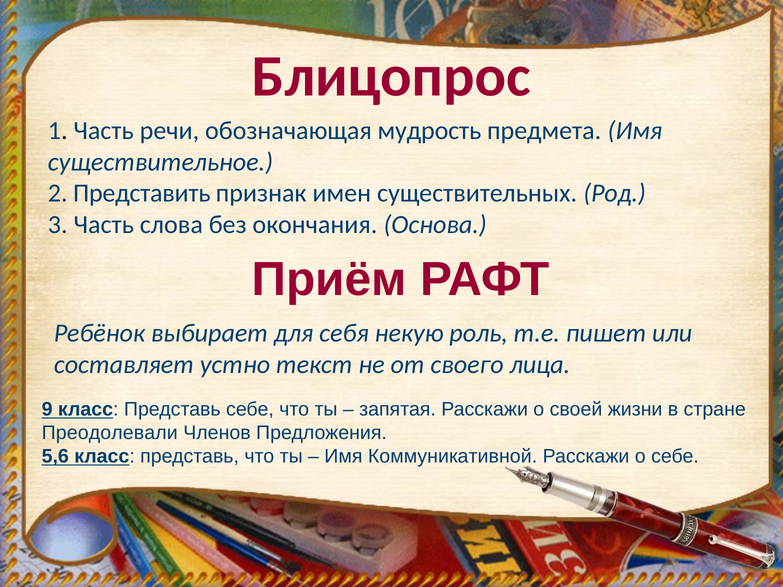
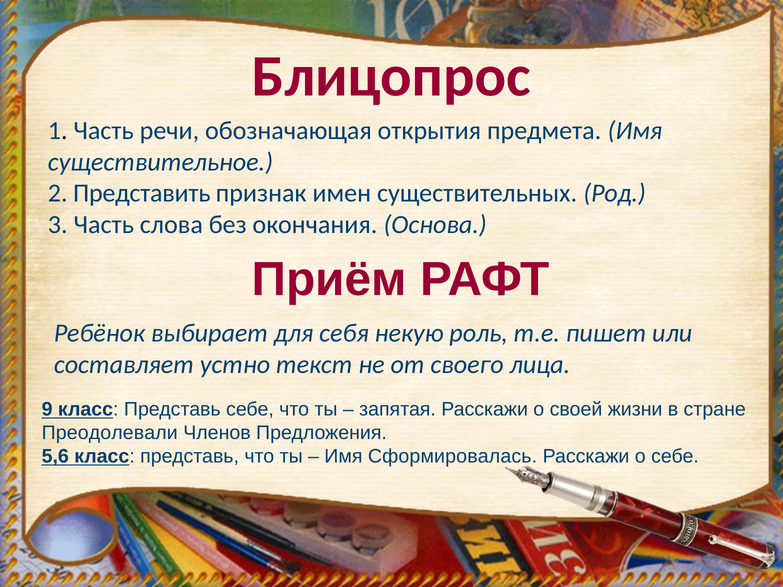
мудрость: мудрость -> открытия
Коммуникативной: Коммуникативной -> Сформировалась
